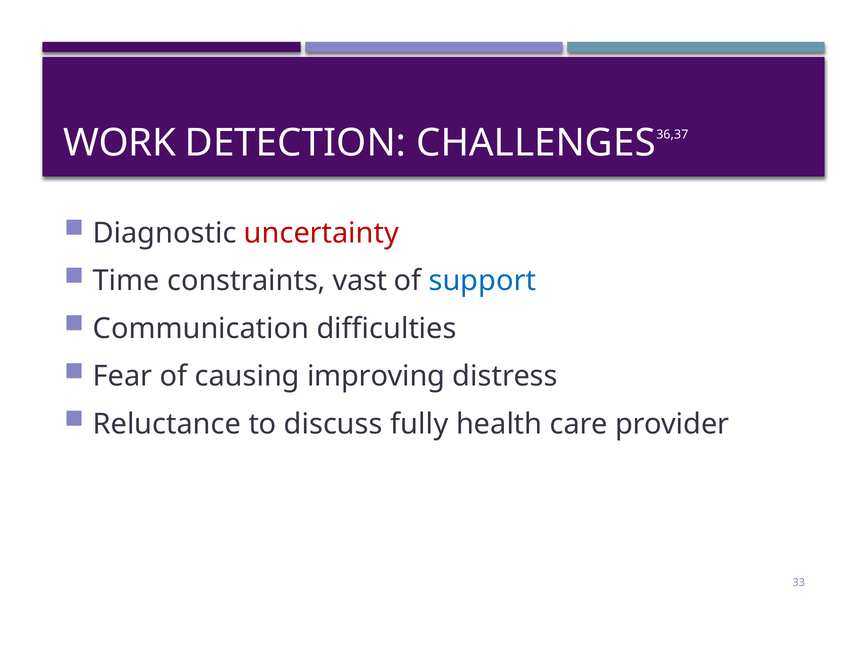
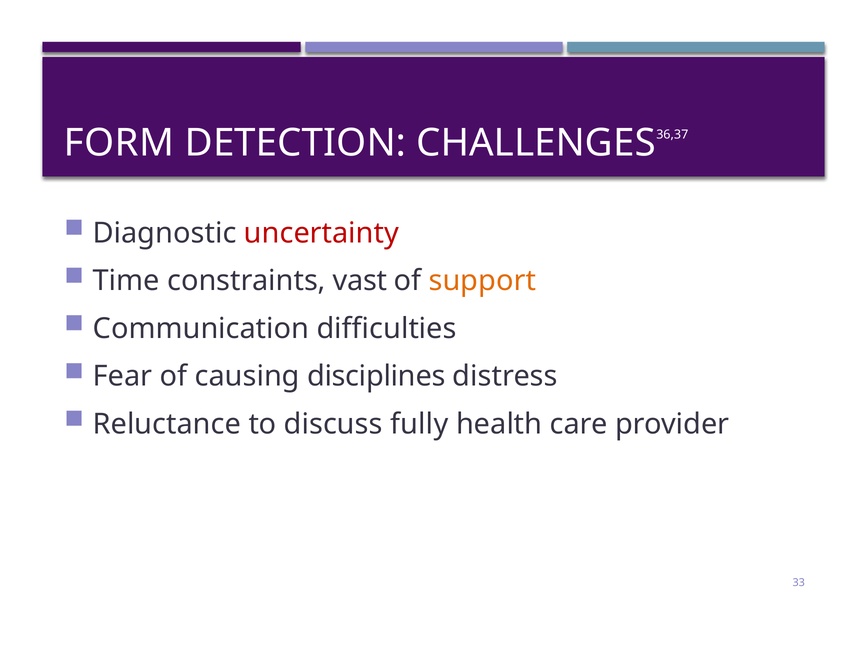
WORK: WORK -> FORM
support colour: blue -> orange
improving: improving -> disciplines
